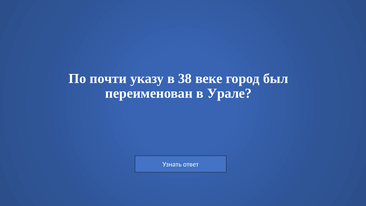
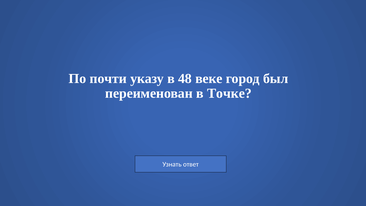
38: 38 -> 48
Урале: Урале -> Точке
